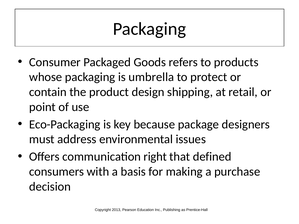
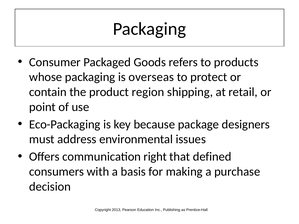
umbrella: umbrella -> overseas
design: design -> region
